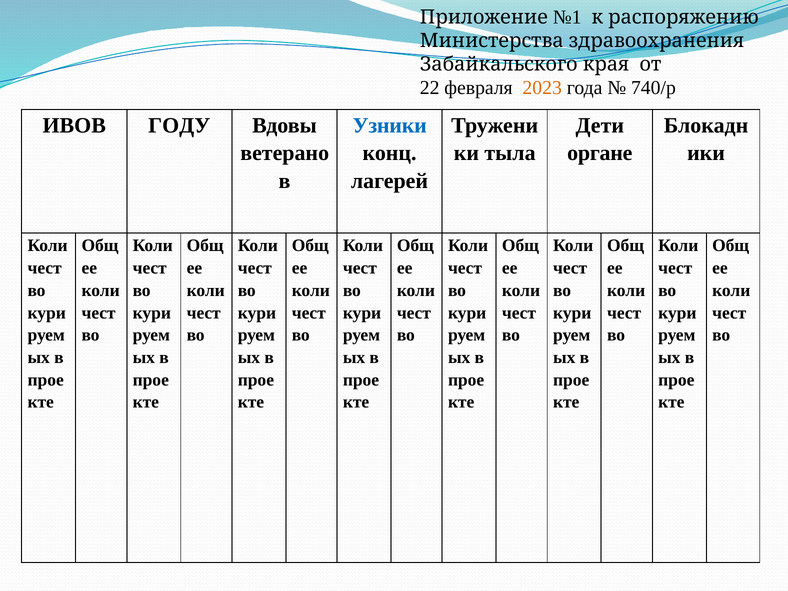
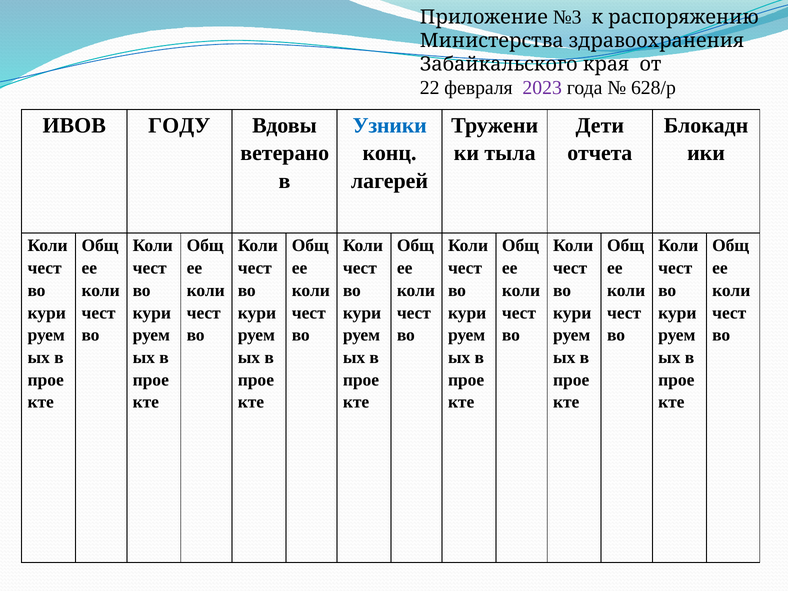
№1: №1 -> №3
2023 colour: orange -> purple
740/р: 740/р -> 628/р
органе: органе -> отчета
